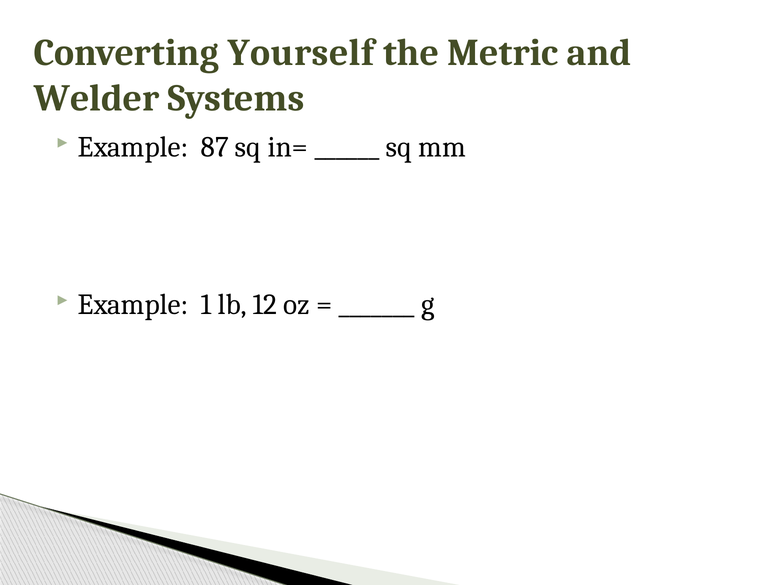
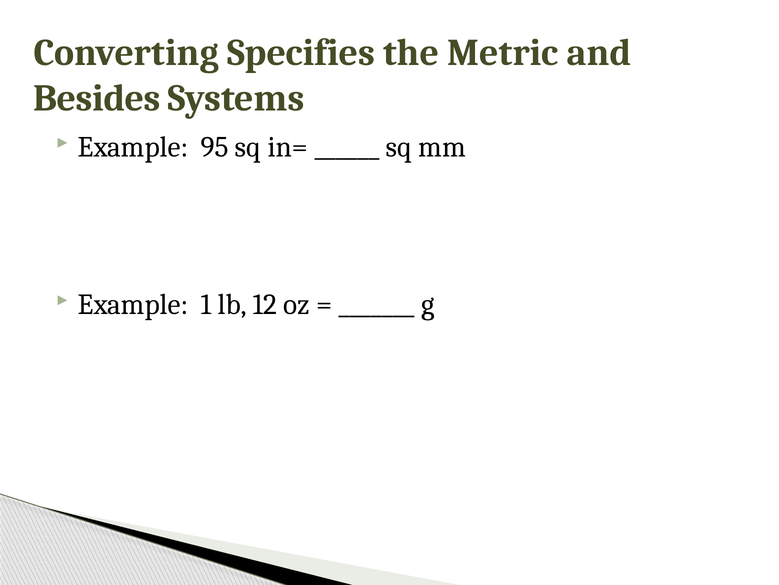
Yourself: Yourself -> Specifies
Welder: Welder -> Besides
87: 87 -> 95
